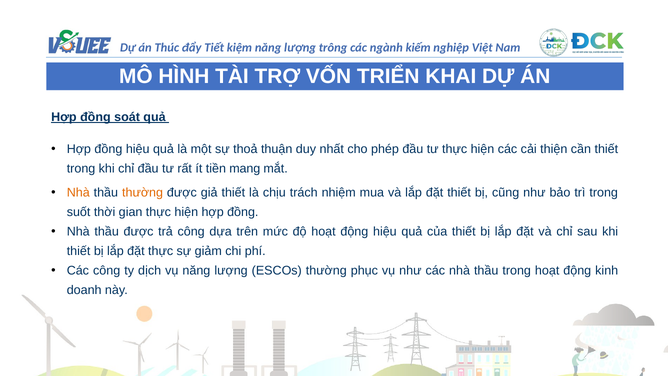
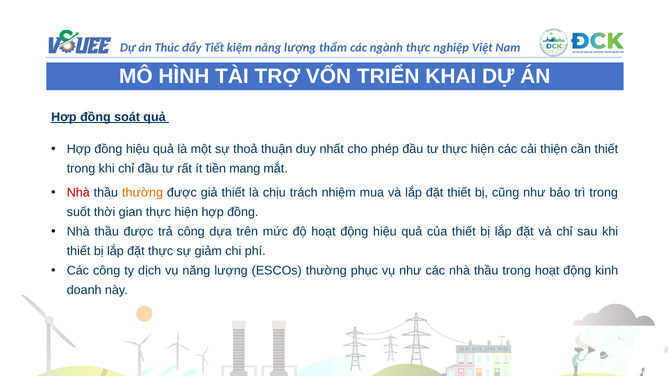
trông: trông -> thẩm
kiếm at (418, 47): kiếm -> thực
Nhà at (78, 192) colour: orange -> red
